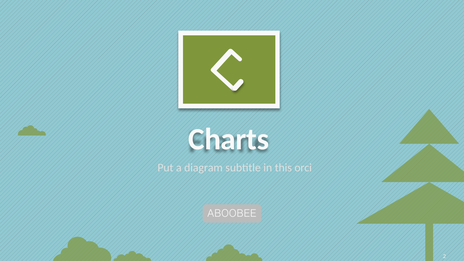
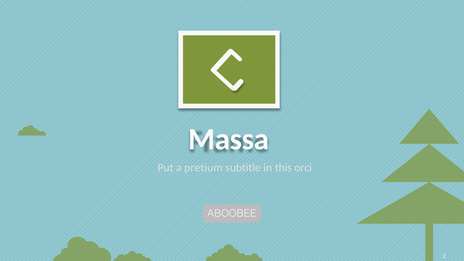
Charts: Charts -> Massa
diagram: diagram -> pretium
